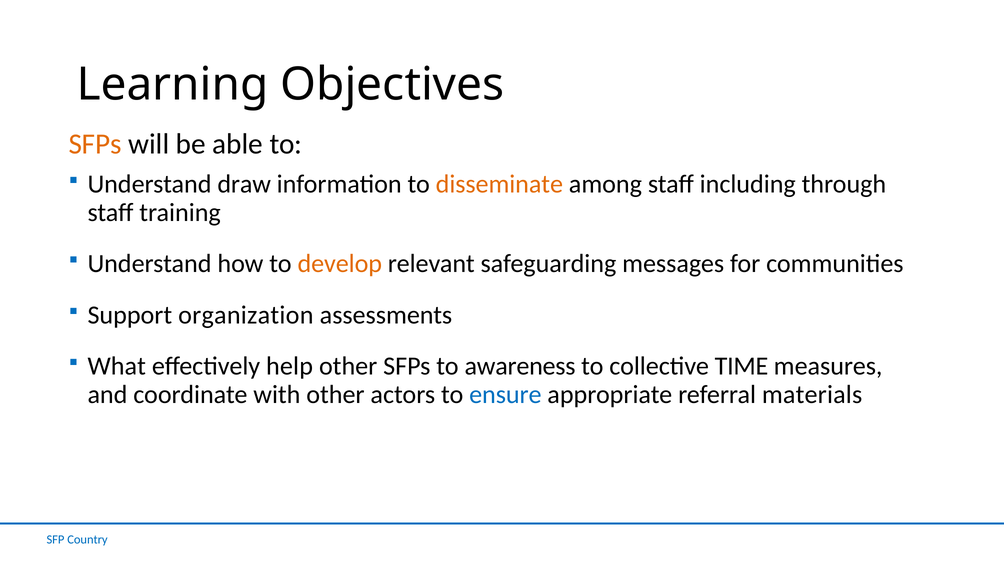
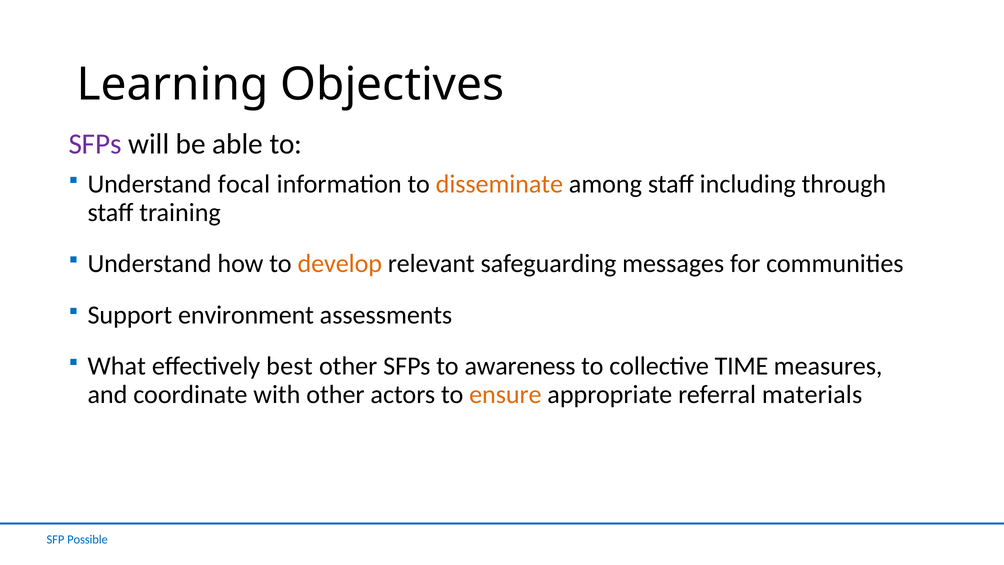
SFPs at (95, 144) colour: orange -> purple
draw: draw -> focal
organization: organization -> environment
help: help -> best
ensure colour: blue -> orange
Country: Country -> Possible
